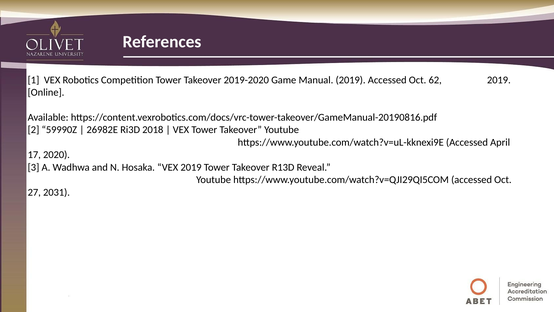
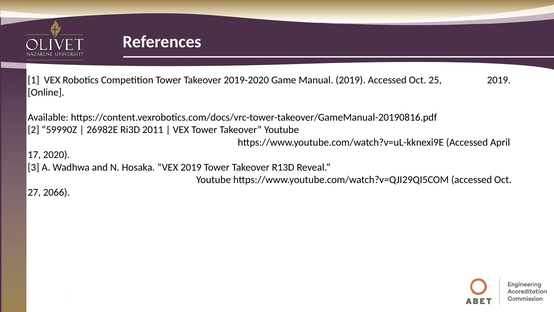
62: 62 -> 25
2018: 2018 -> 2011
2031: 2031 -> 2066
